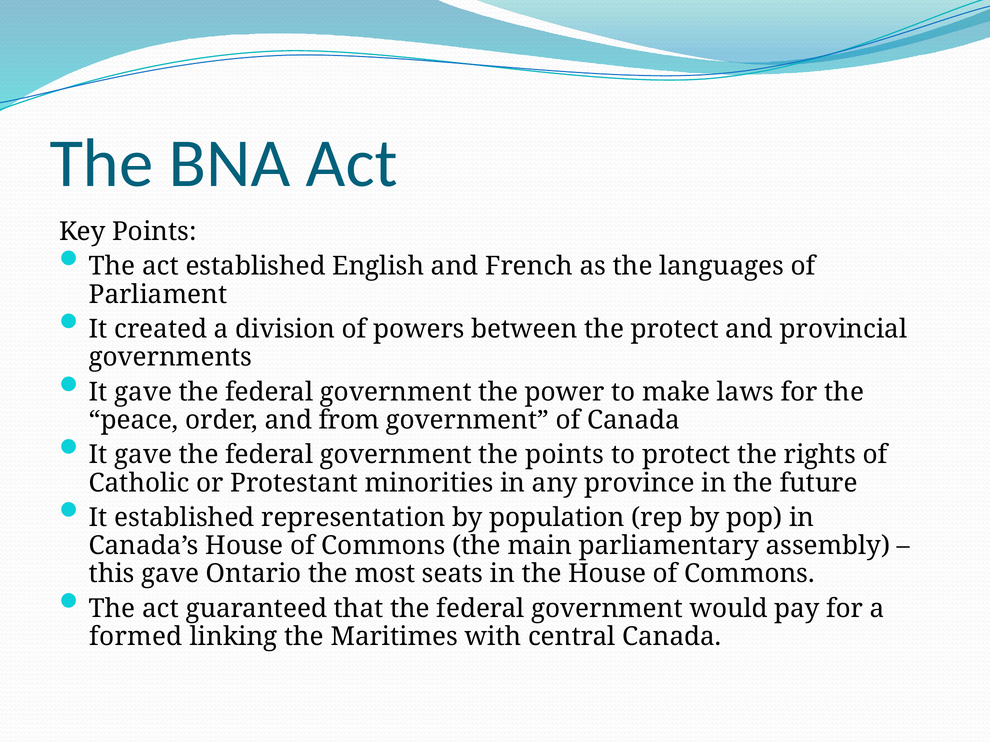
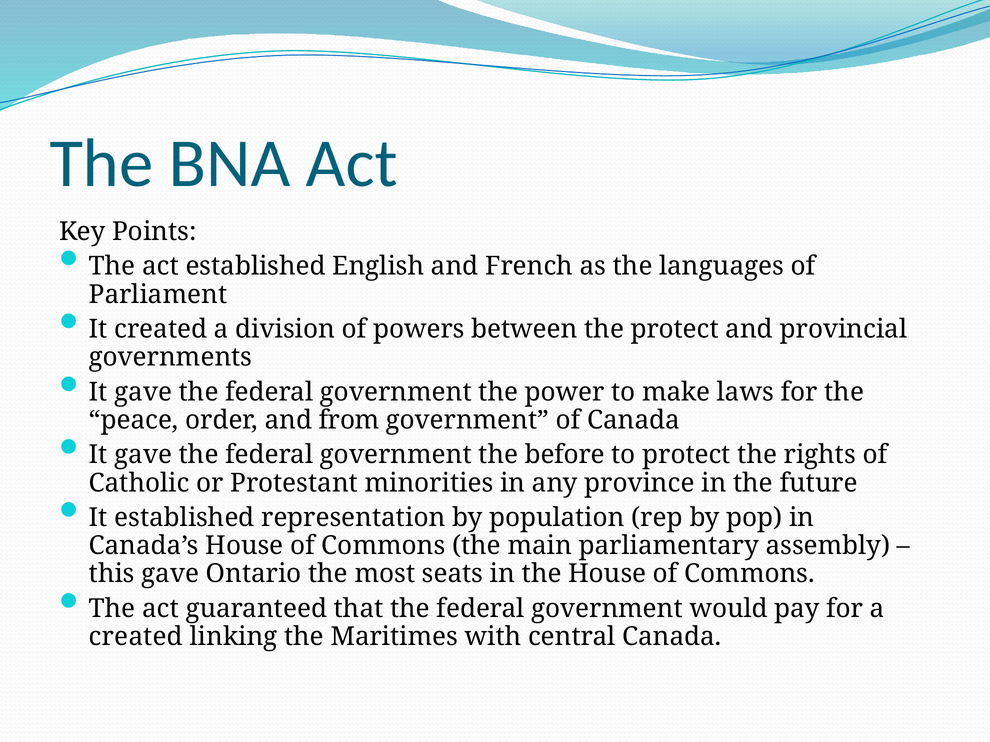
the points: points -> before
formed at (136, 637): formed -> created
